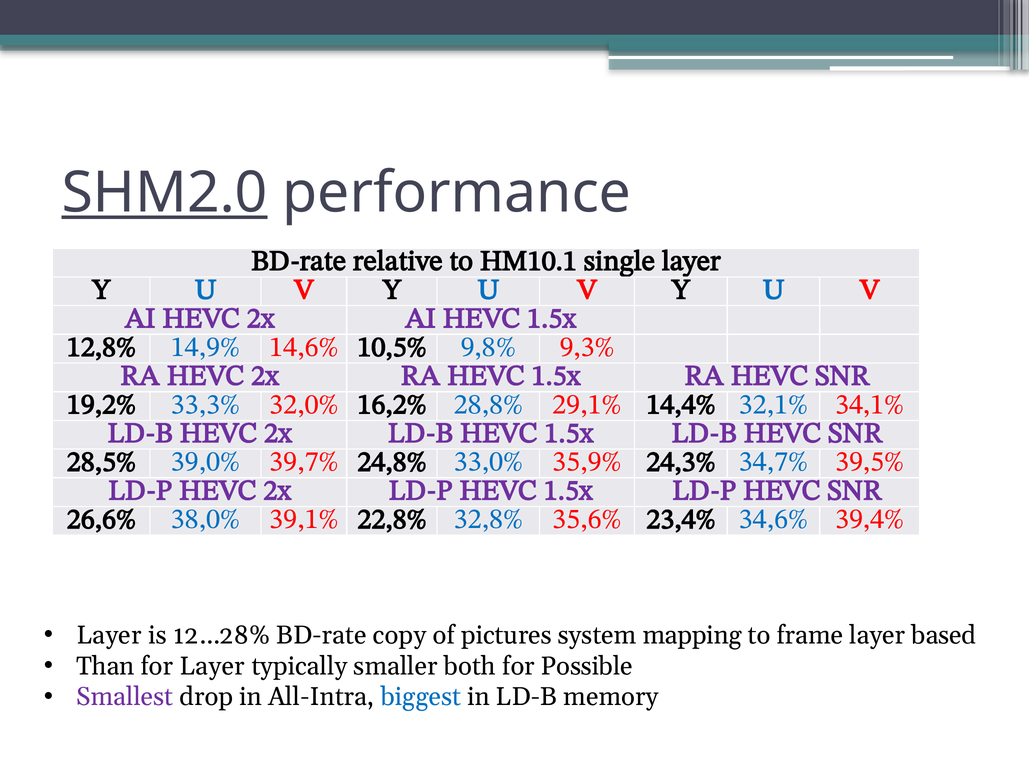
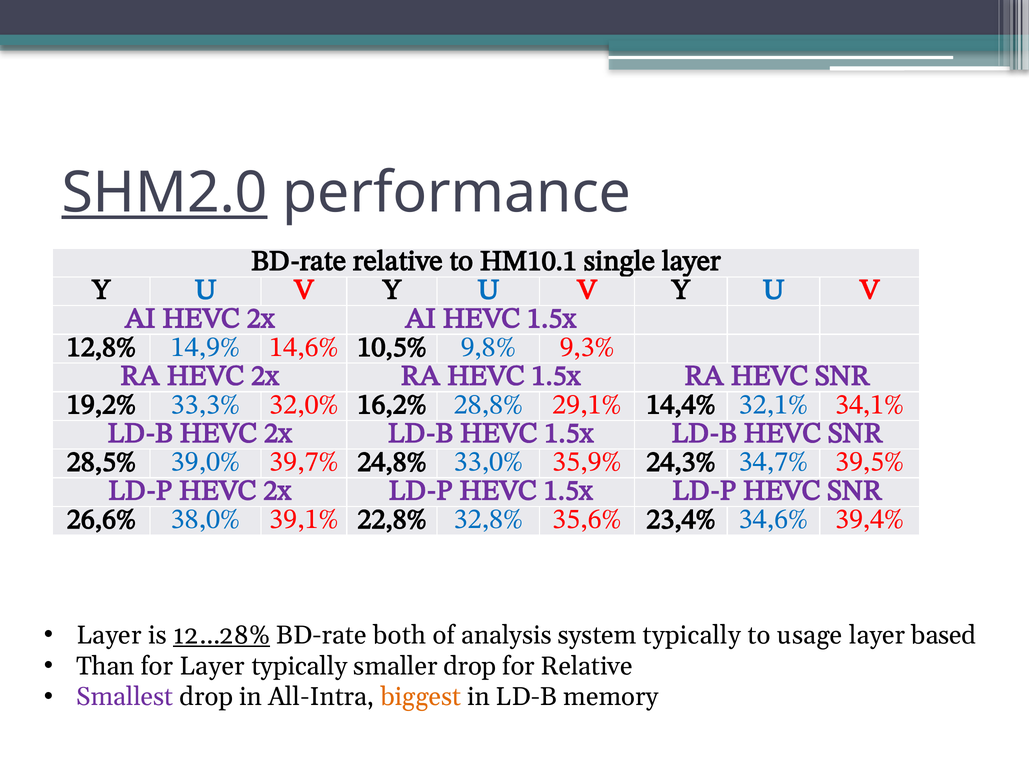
12…28% underline: none -> present
copy: copy -> both
pictures: pictures -> analysis
system mapping: mapping -> typically
frame: frame -> usage
smaller both: both -> drop
for Possible: Possible -> Relative
biggest colour: blue -> orange
